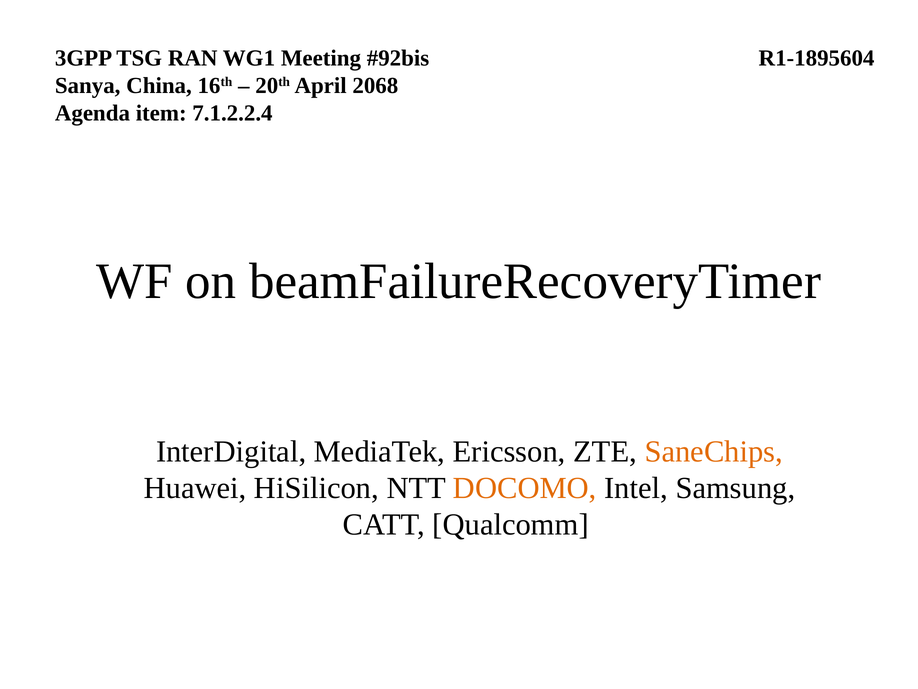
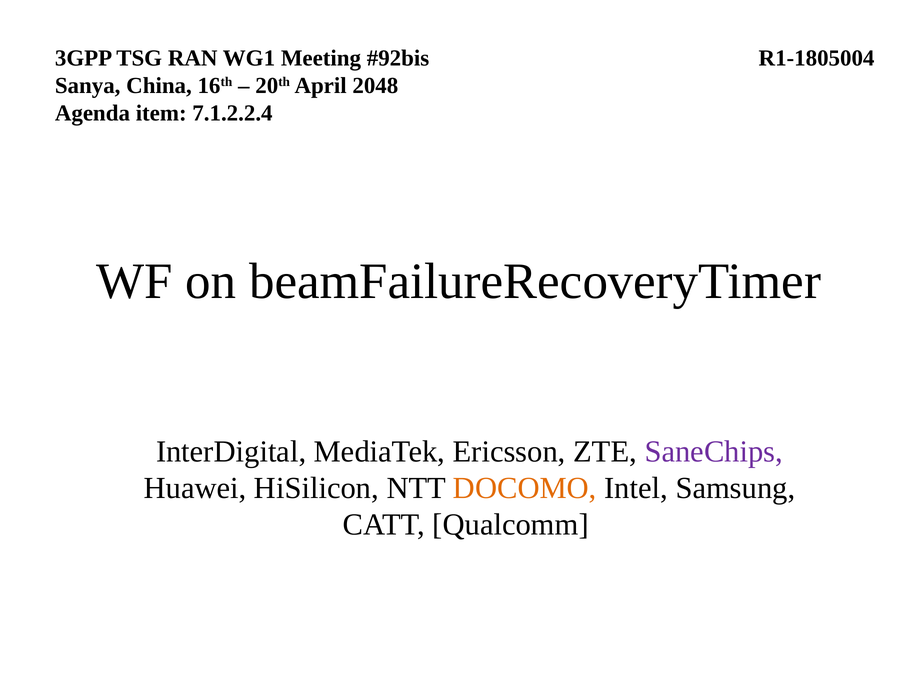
R1-1895604: R1-1895604 -> R1-1805004
2068: 2068 -> 2048
SaneChips colour: orange -> purple
